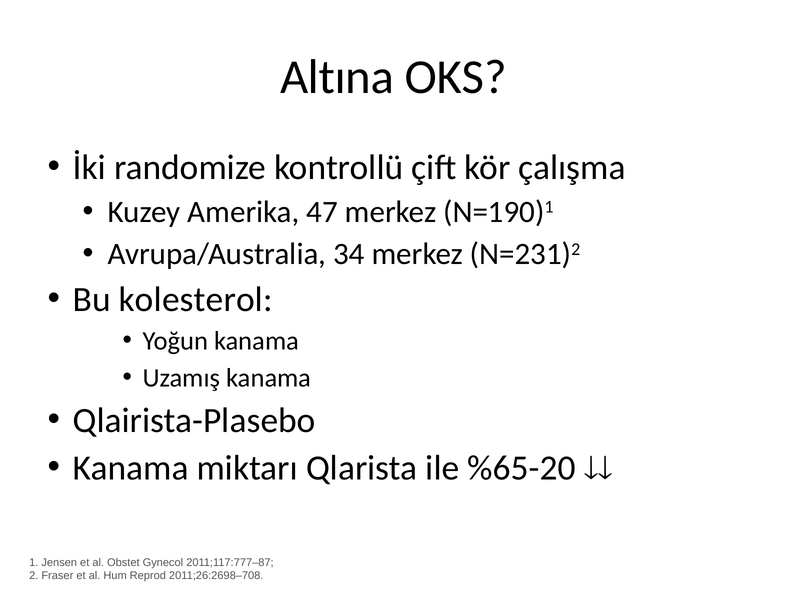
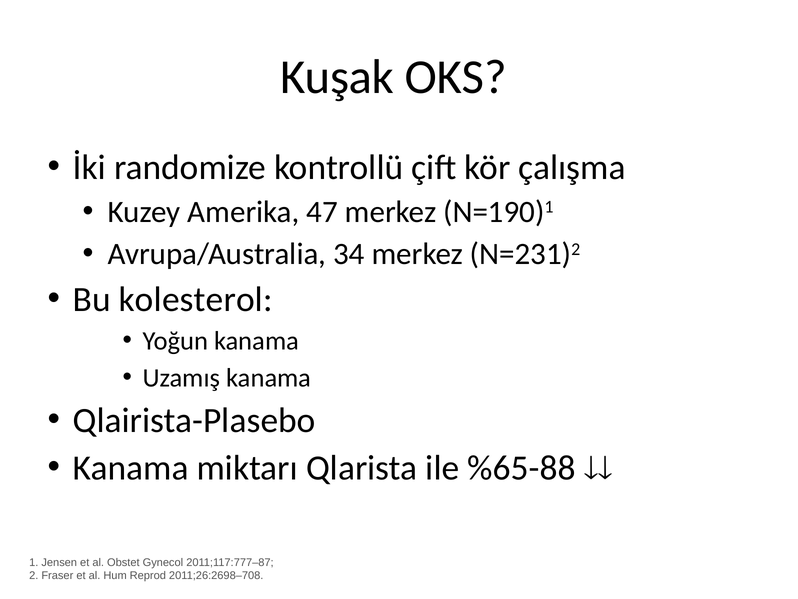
Altına: Altına -> Kuşak
%65-20: %65-20 -> %65-88
